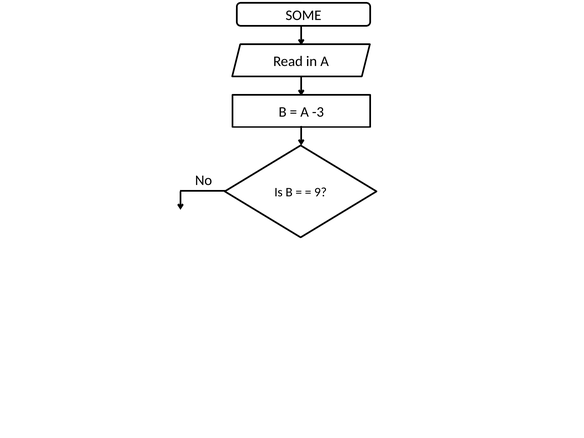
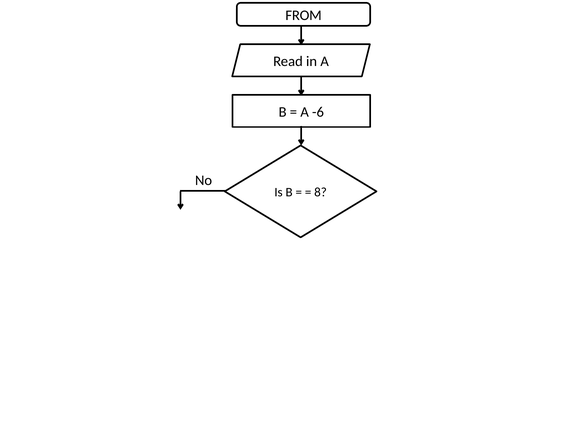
SOME: SOME -> FROM
-3: -3 -> -6
9: 9 -> 8
